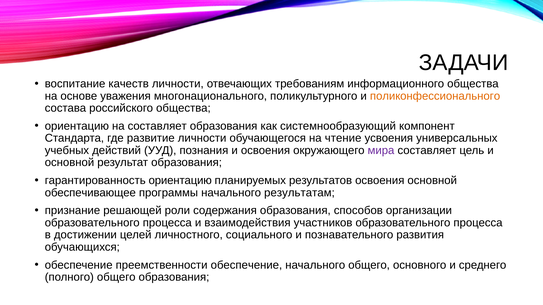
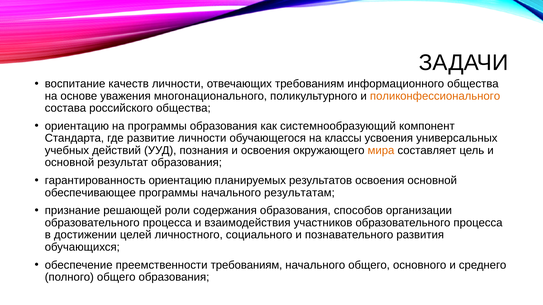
на составляет: составляет -> программы
чтение: чтение -> классы
мира colour: purple -> orange
преемственности обеспечение: обеспечение -> требованиям
